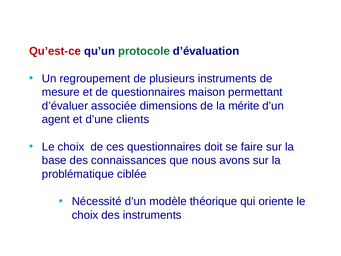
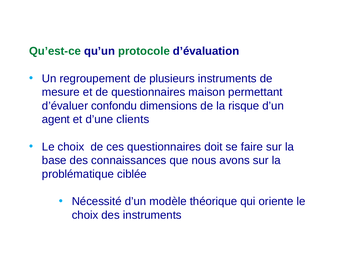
Qu’est-ce colour: red -> green
associée: associée -> confondu
mérite: mérite -> risque
